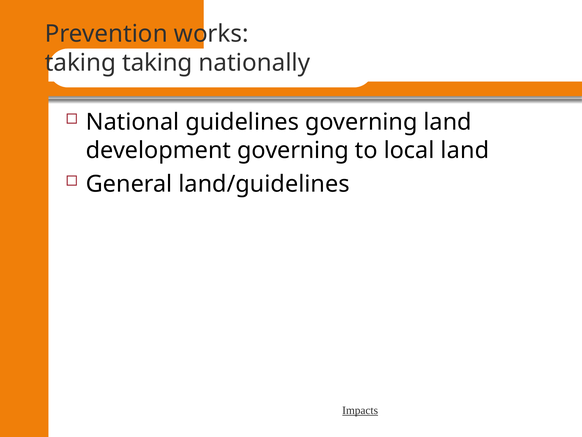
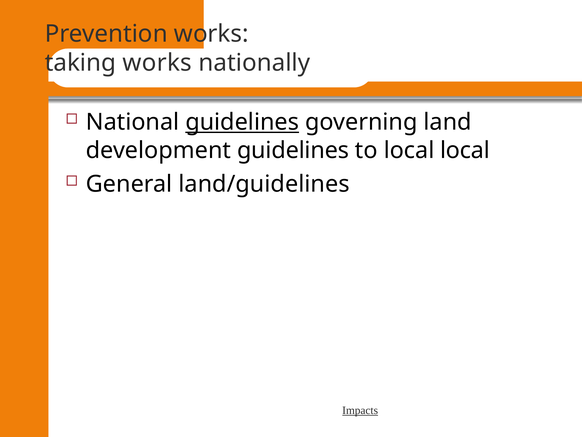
taking taking: taking -> works
guidelines at (242, 122) underline: none -> present
development governing: governing -> guidelines
local land: land -> local
